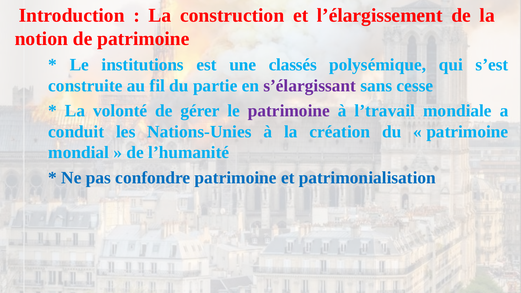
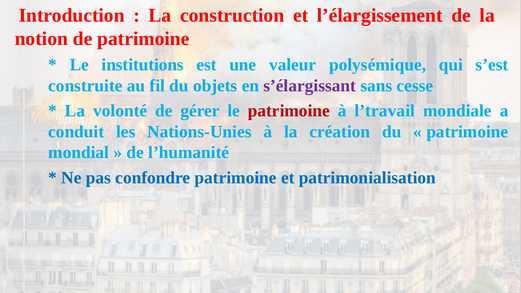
classés: classés -> valeur
partie: partie -> objets
patrimoine at (289, 111) colour: purple -> red
